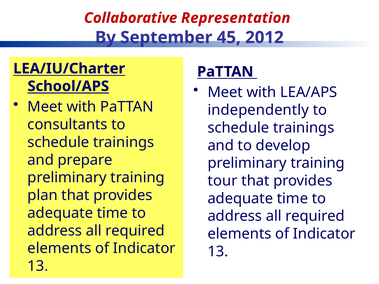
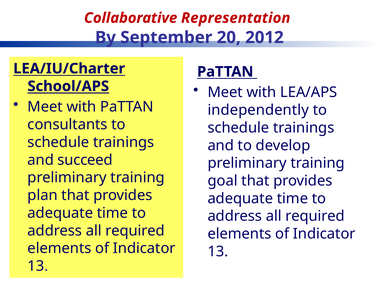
45: 45 -> 20
prepare: prepare -> succeed
tour: tour -> goal
